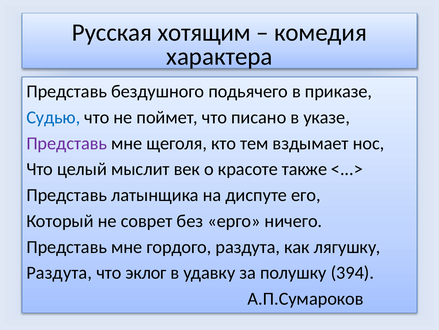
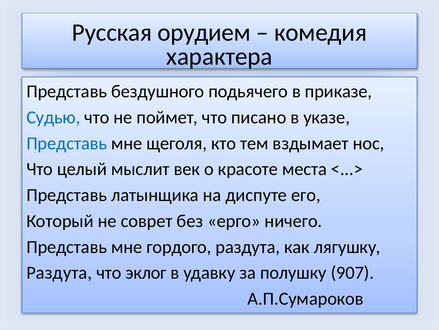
хотящим: хотящим -> орудием
Представь at (67, 143) colour: purple -> blue
также: также -> места
394: 394 -> 907
